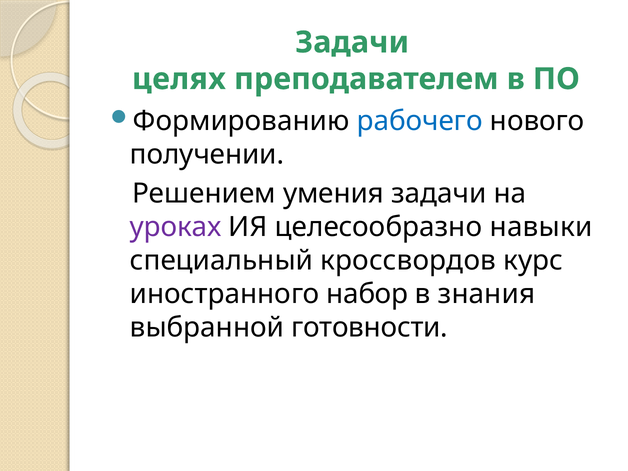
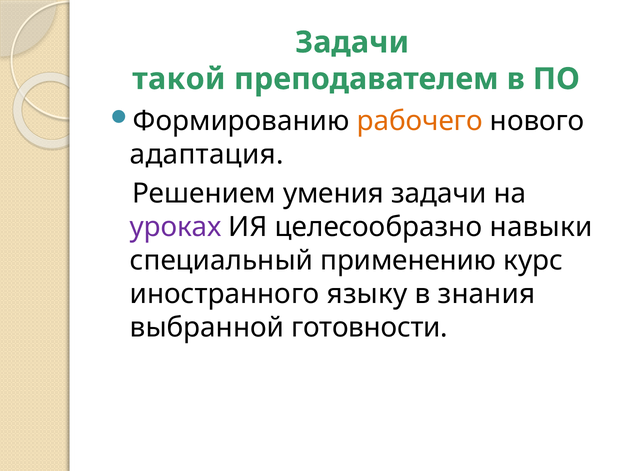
целях: целях -> такой
рабочего colour: blue -> orange
получении: получении -> адаптация
кроссвордов: кроссвордов -> применению
набор: набор -> языку
